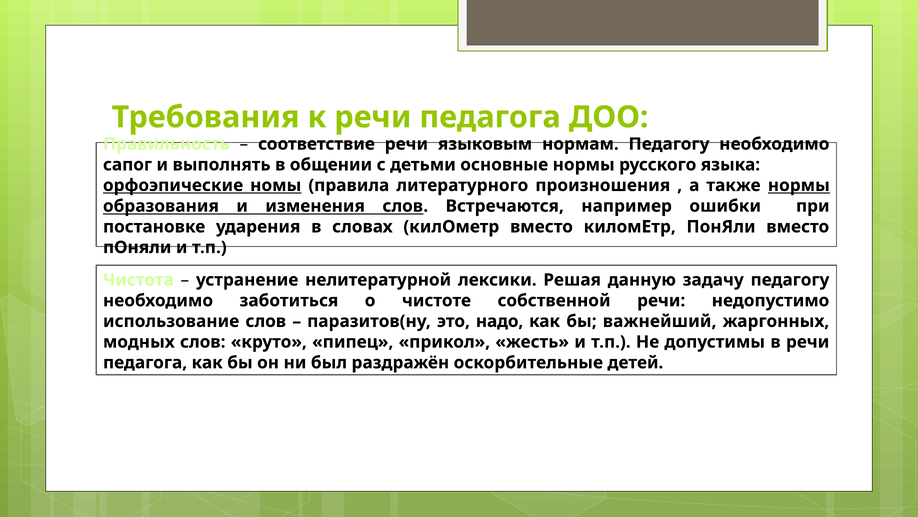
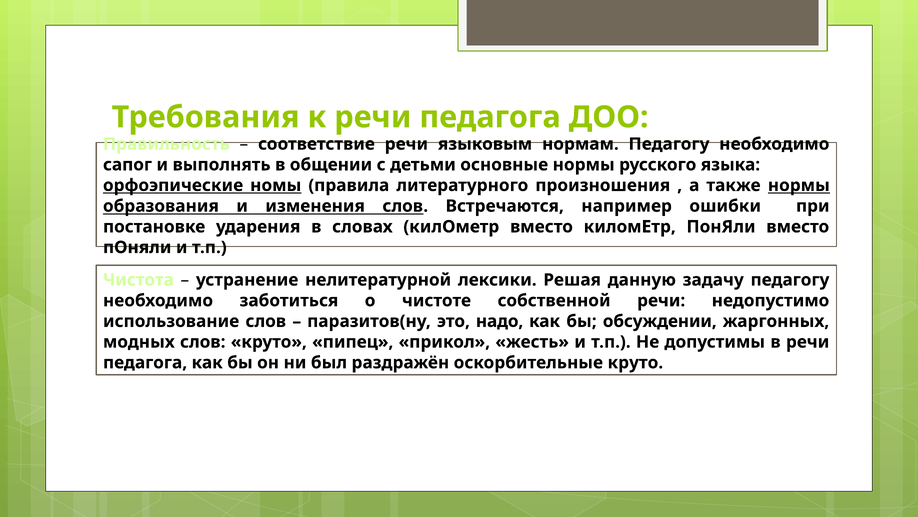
важнейший: важнейший -> обсуждении
оскорбительные детей: детей -> круто
